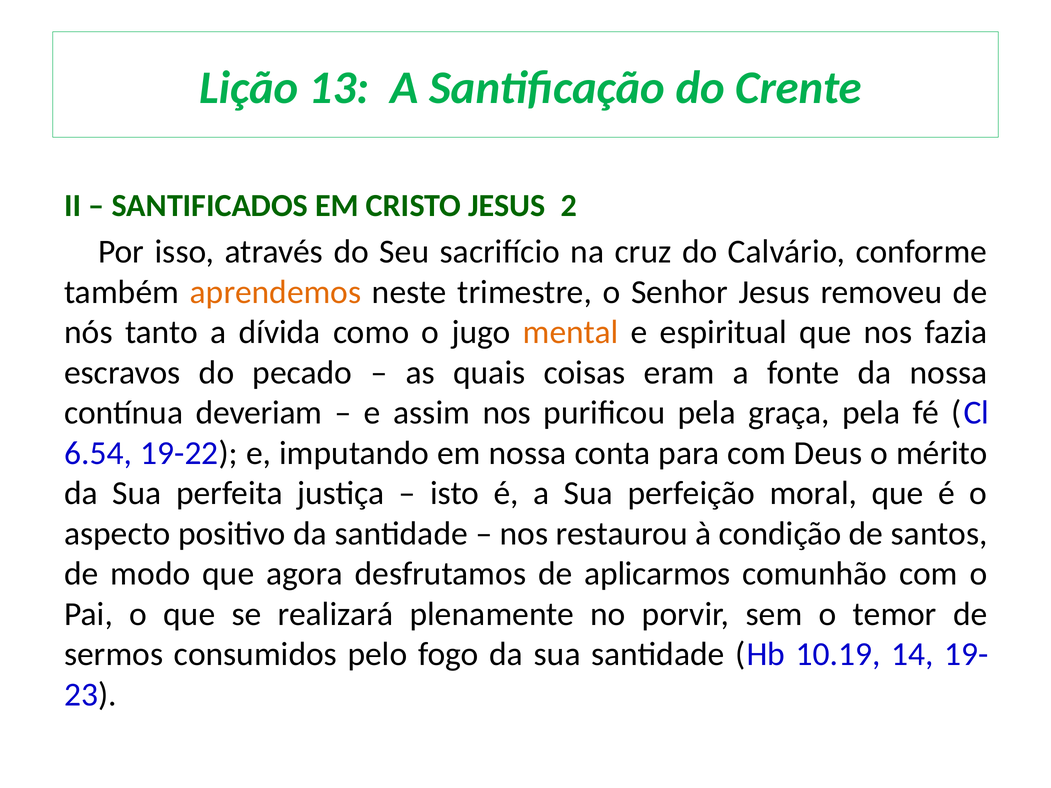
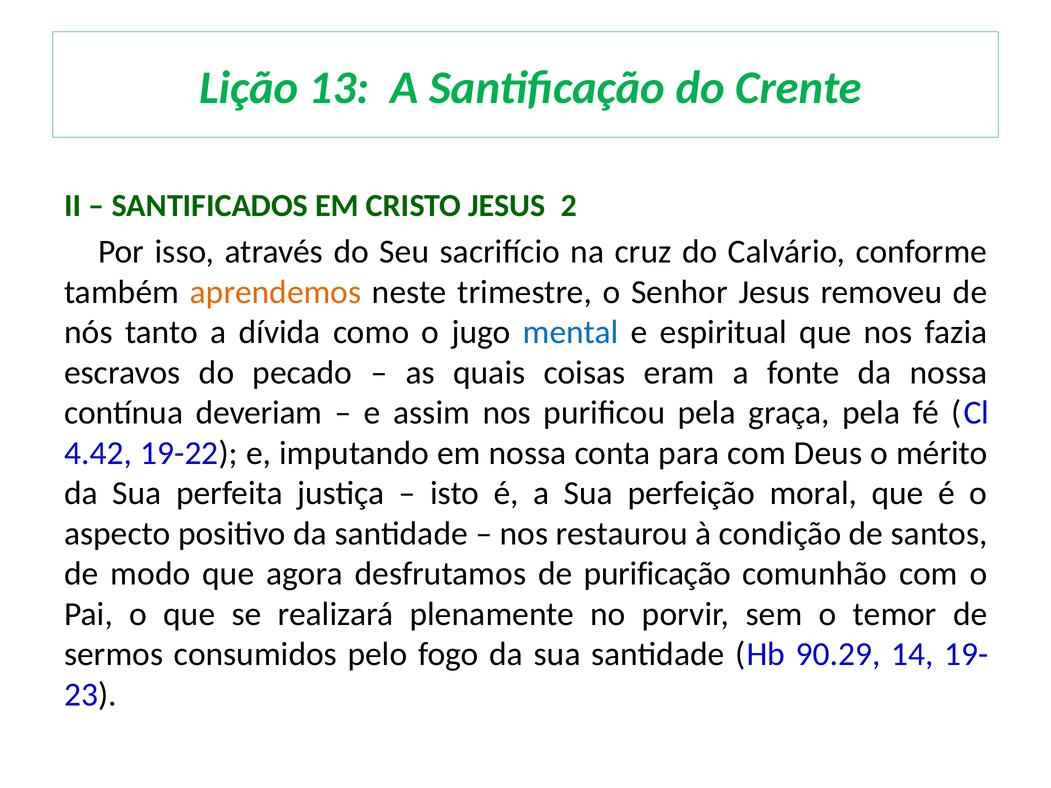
mental colour: orange -> blue
6.54: 6.54 -> 4.42
aplicarmos: aplicarmos -> purificação
10.19: 10.19 -> 90.29
